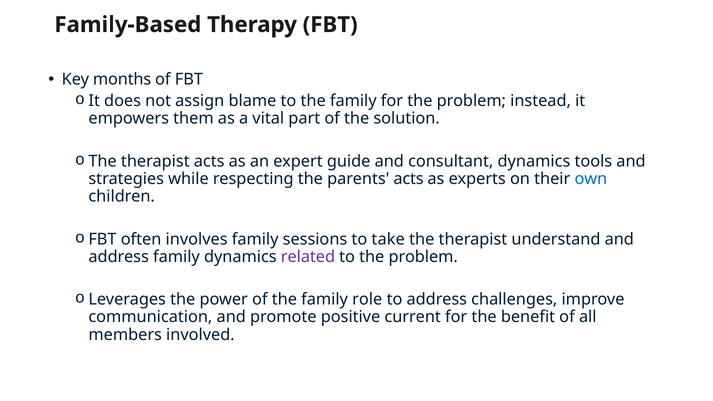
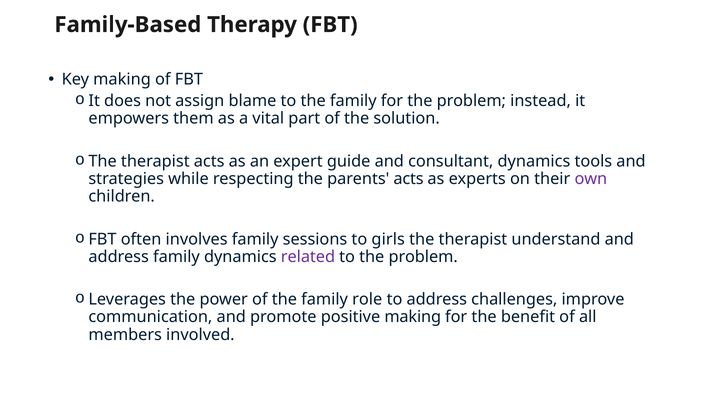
Key months: months -> making
own colour: blue -> purple
take: take -> girls
positive current: current -> making
